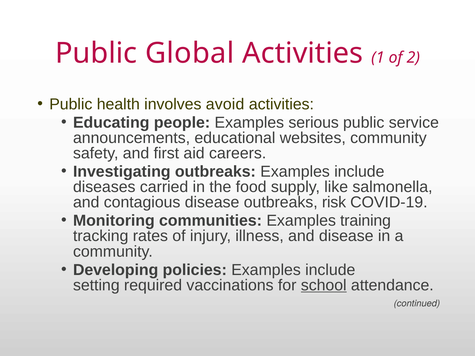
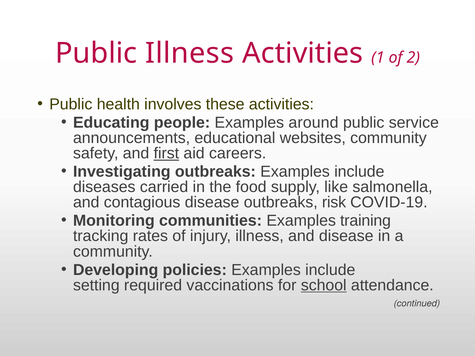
Public Global: Global -> Illness
avoid: avoid -> these
serious: serious -> around
first underline: none -> present
